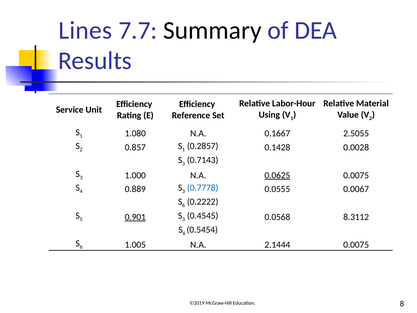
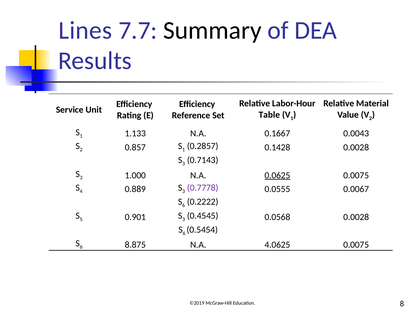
Using: Using -> Table
1.080: 1.080 -> 1.133
2.5055: 2.5055 -> 0.0043
0.7778 colour: blue -> purple
0.901 underline: present -> none
0.0568 8.3112: 8.3112 -> 0.0028
1.005: 1.005 -> 8.875
2.1444: 2.1444 -> 4.0625
